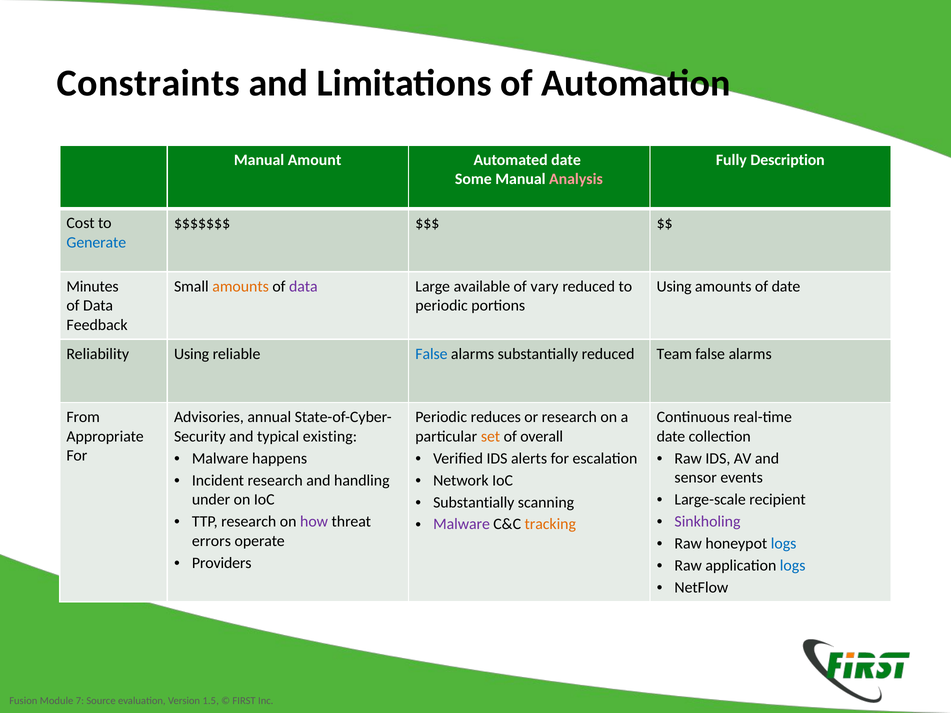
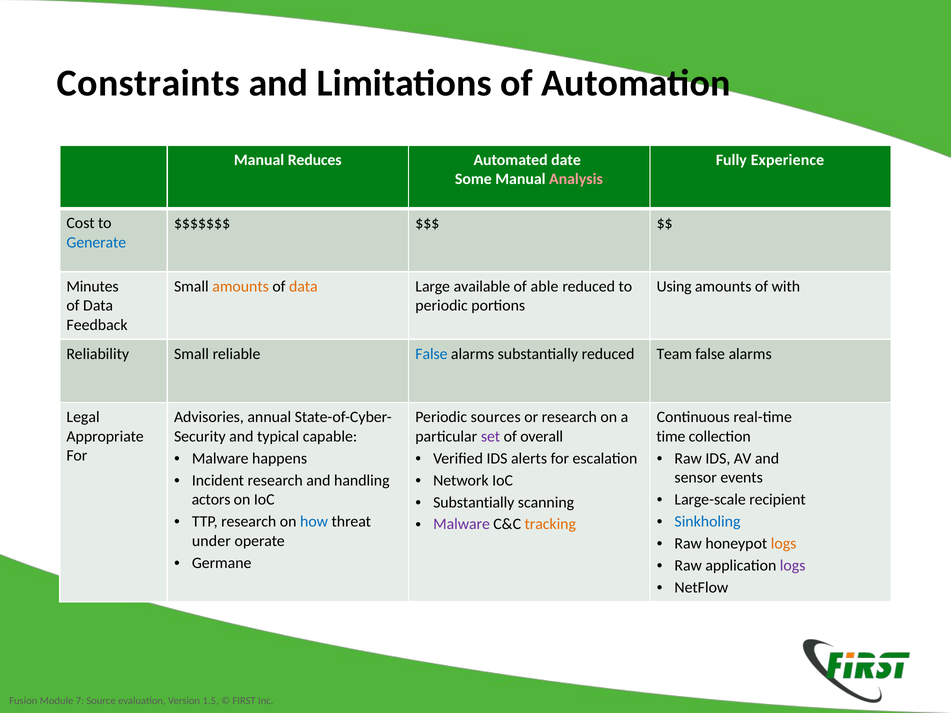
Amount: Amount -> Reduces
Description: Description -> Experience
data at (303, 286) colour: purple -> orange
vary: vary -> able
of date: date -> with
Reliability Using: Using -> Small
From: From -> Legal
reduces: reduces -> sources
existing: existing -> capable
set colour: orange -> purple
date at (671, 437): date -> time
under: under -> actors
how colour: purple -> blue
Sinkholing colour: purple -> blue
errors: errors -> under
logs at (784, 544) colour: blue -> orange
Providers: Providers -> Germane
logs at (793, 566) colour: blue -> purple
